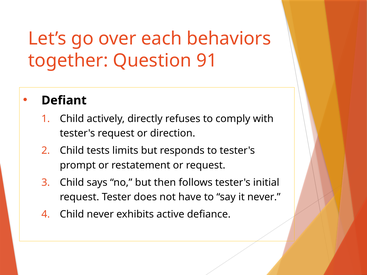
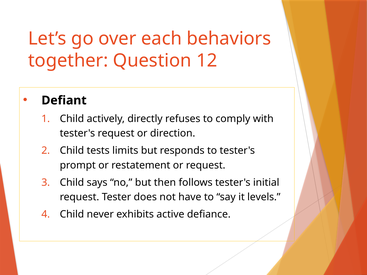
91: 91 -> 12
it never: never -> levels
